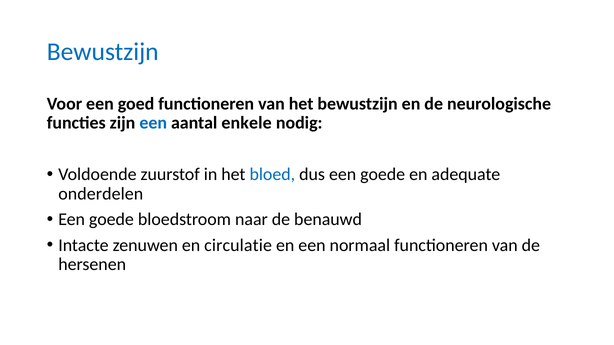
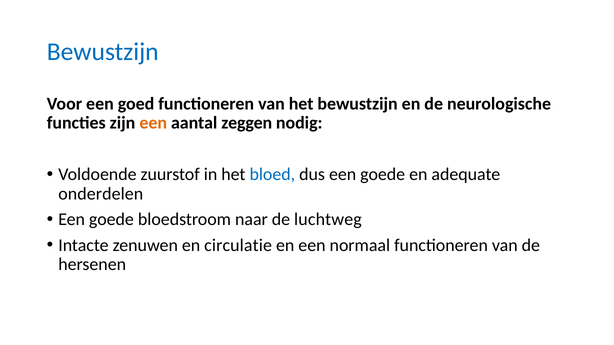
een at (153, 123) colour: blue -> orange
enkele: enkele -> zeggen
benauwd: benauwd -> luchtweg
